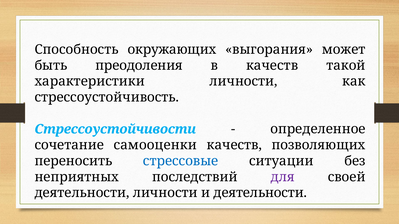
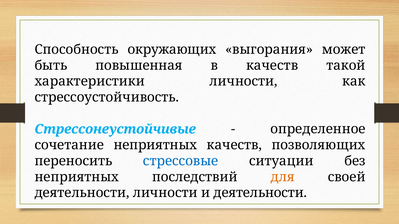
преодоления: преодоления -> повышенная
Стрессоустойчивости: Стрессоустойчивости -> Стрессонеустойчивые
сочетание самооценки: самооценки -> неприятных
для colour: purple -> orange
